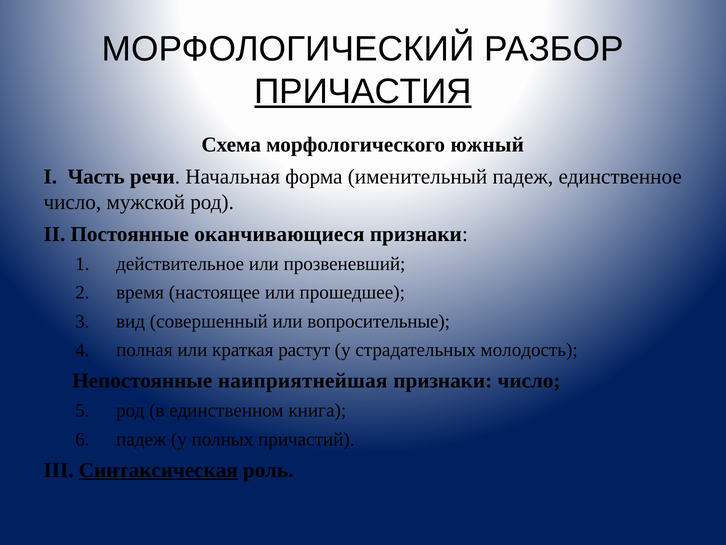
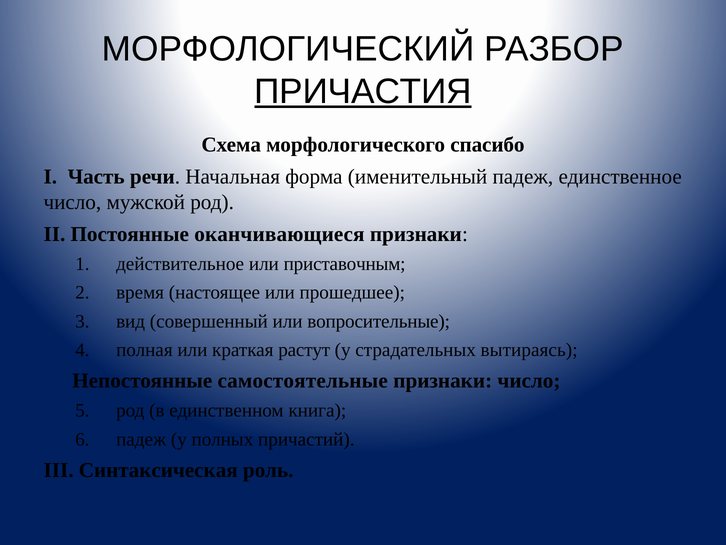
южный: южный -> спасибо
прозвеневший: прозвеневший -> приставочным
молодость: молодость -> вытираясь
наиприятнейшая: наиприятнейшая -> самостоятельные
Синтаксическая underline: present -> none
